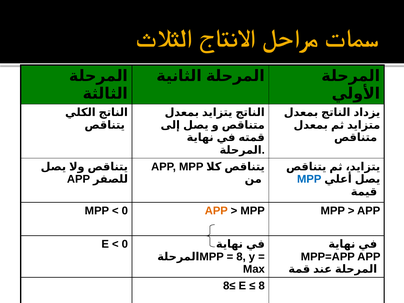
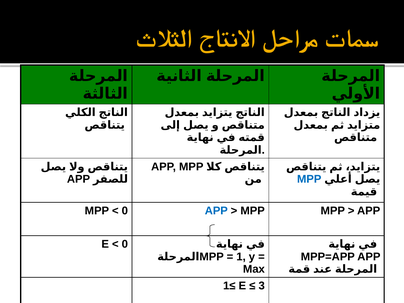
APP at (216, 211) colour: orange -> blue
8 at (241, 257): 8 -> 1
8≤: 8≤ -> 1≤
8 at (262, 286): 8 -> 3
